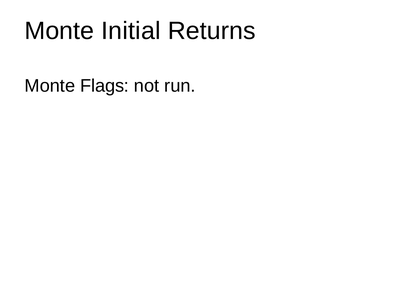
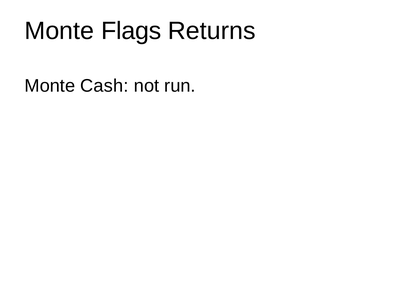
Initial: Initial -> Flags
Flags: Flags -> Cash
